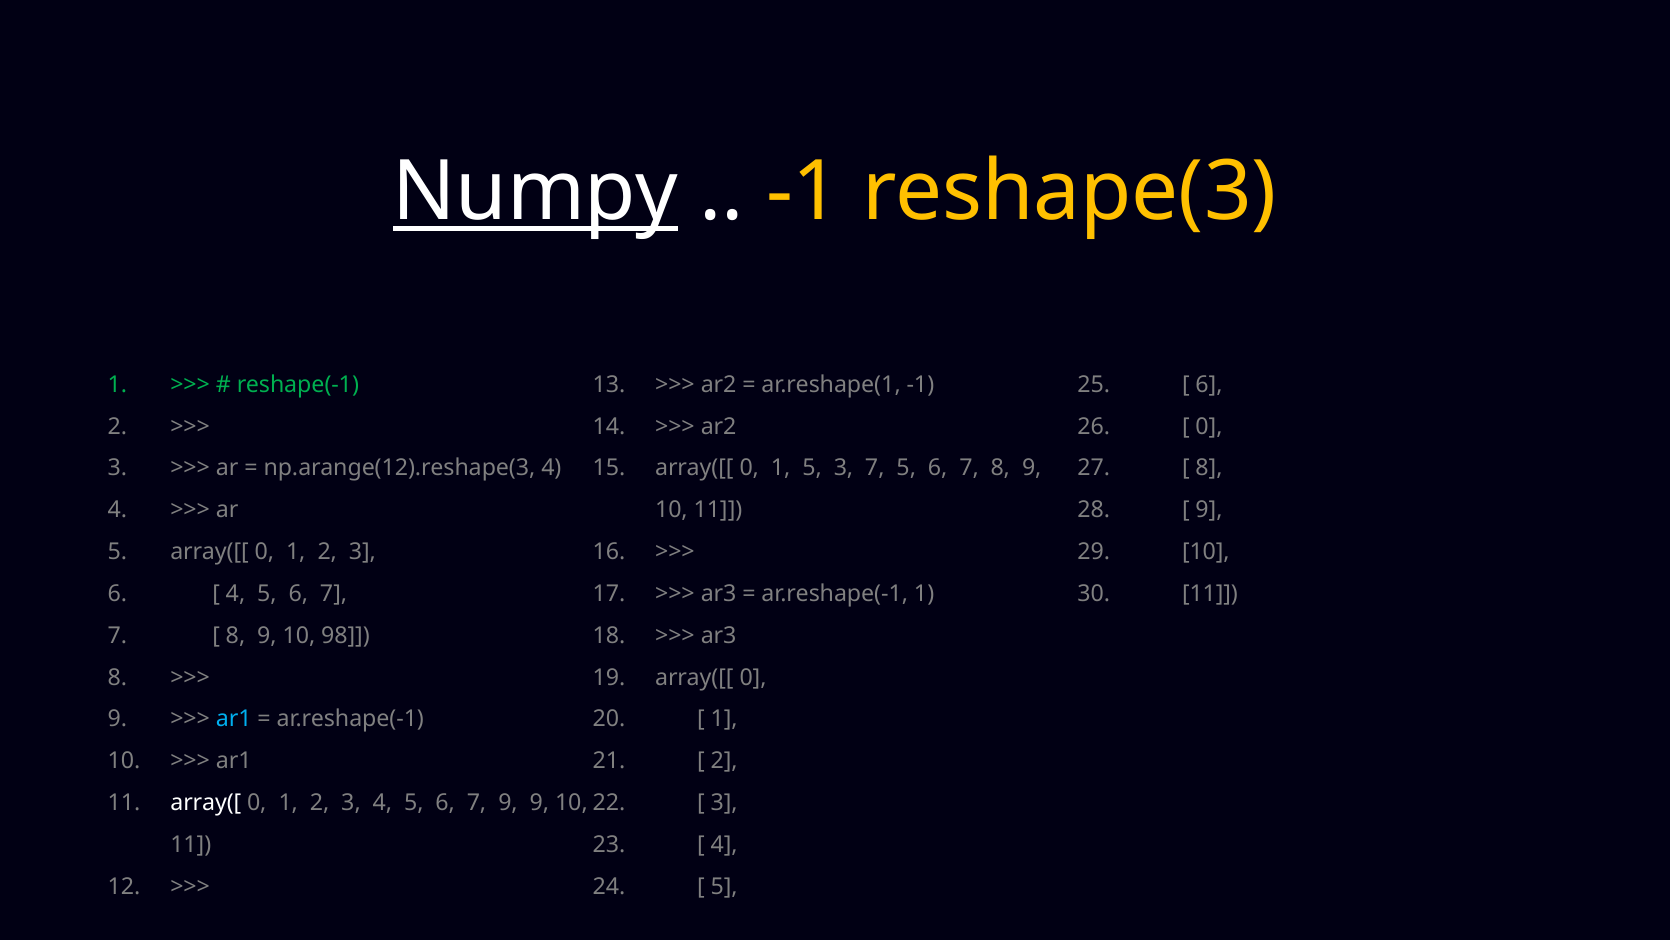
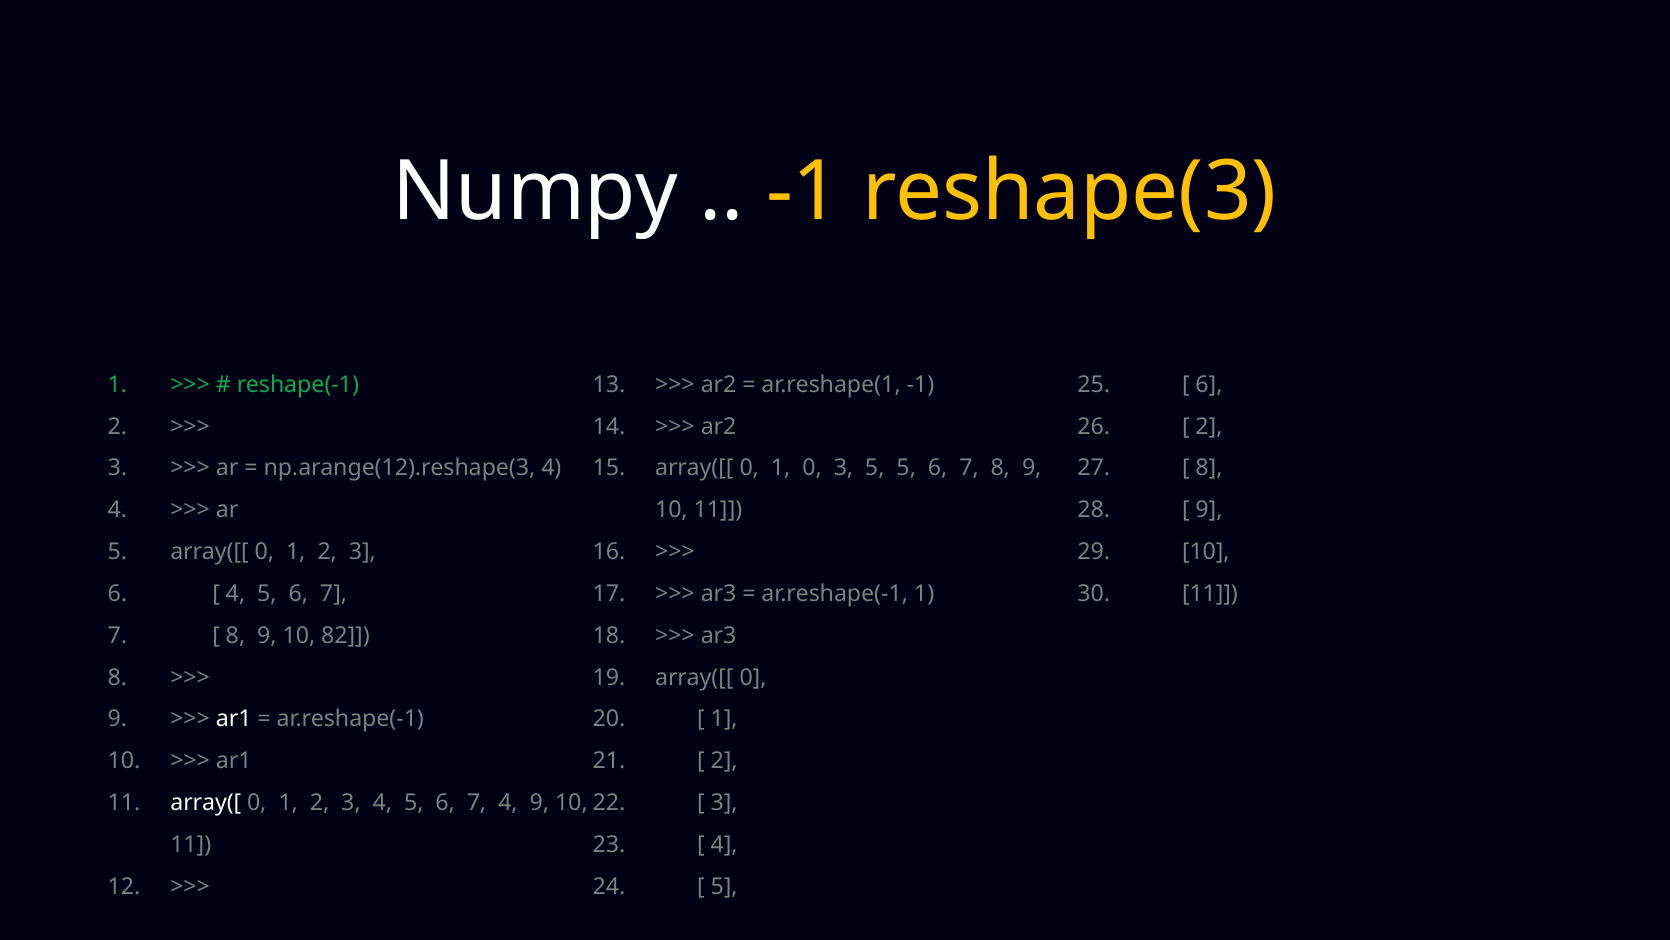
Numpy underline: present -> none
0 at (1209, 426): 0 -> 2
1 5: 5 -> 0
3 7: 7 -> 5
98: 98 -> 82
ar1 at (234, 719) colour: light blue -> white
7 9: 9 -> 4
